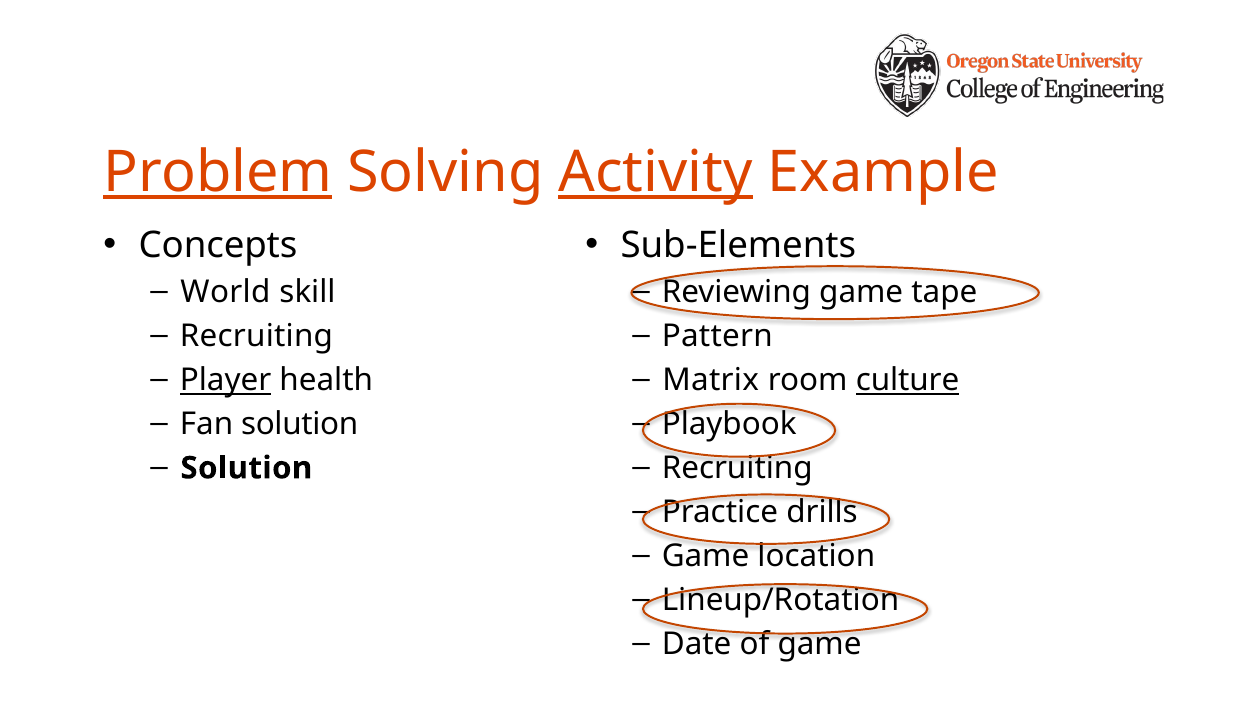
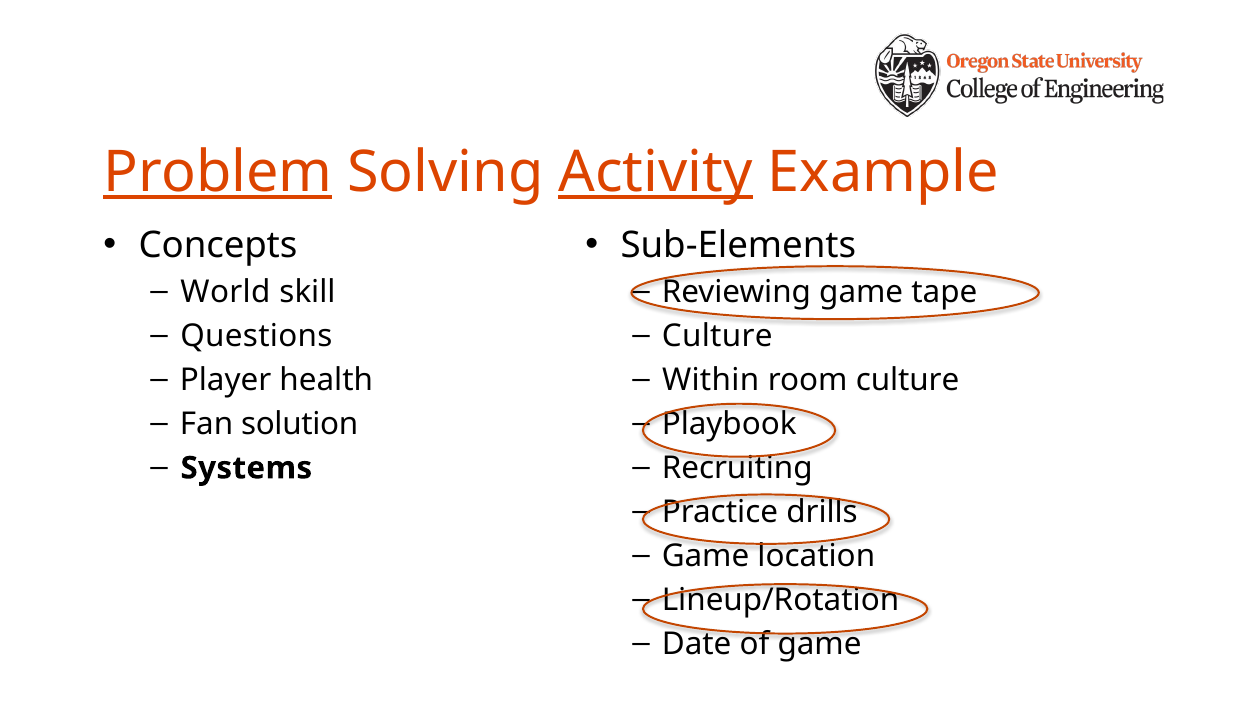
Pattern at (717, 336): Pattern -> Culture
Recruiting at (256, 336): Recruiting -> Questions
Matrix: Matrix -> Within
culture at (908, 380) underline: present -> none
Player underline: present -> none
Solution at (246, 468): Solution -> Systems
